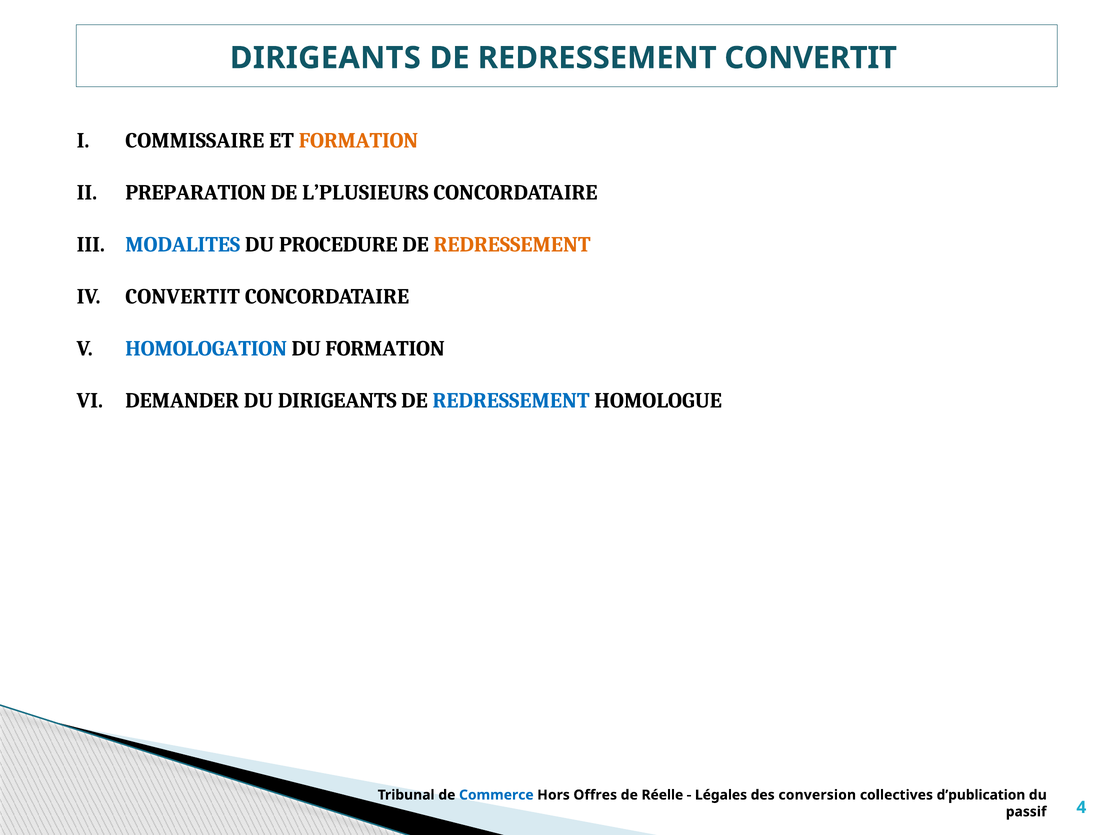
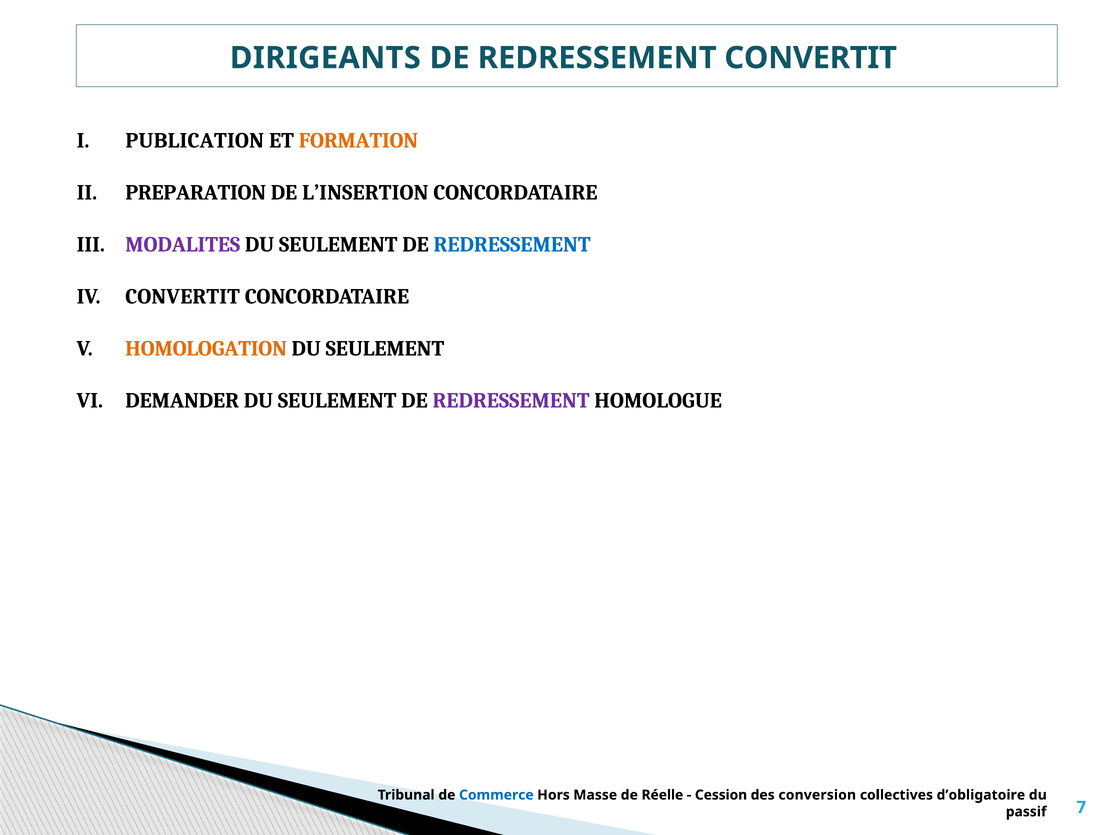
COMMISSAIRE: COMMISSAIRE -> PUBLICATION
L’PLUSIEURS: L’PLUSIEURS -> L’INSERTION
MODALITES colour: blue -> purple
PROCEDURE at (338, 245): PROCEDURE -> SEULEMENT
REDRESSEMENT at (512, 245) colour: orange -> blue
HOMOLOGATION colour: blue -> orange
FORMATION at (385, 348): FORMATION -> SEULEMENT
DIRIGEANTS at (337, 400): DIRIGEANTS -> SEULEMENT
REDRESSEMENT at (511, 400) colour: blue -> purple
Offres: Offres -> Masse
Légales: Légales -> Cession
d’publication: d’publication -> d’obligatoire
4: 4 -> 7
